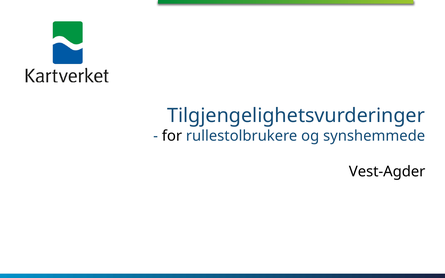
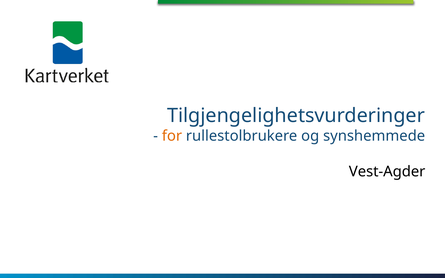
for colour: black -> orange
